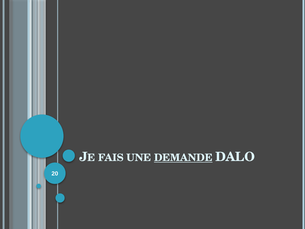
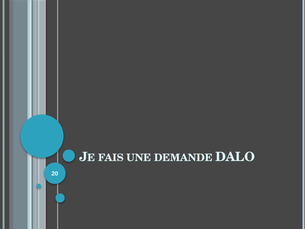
DEMANDE underline: present -> none
